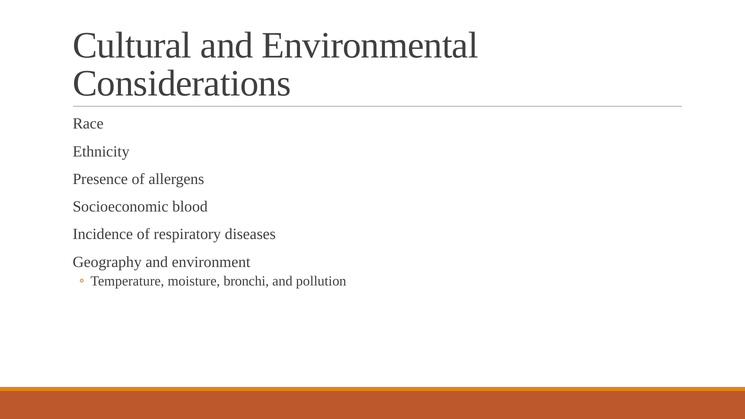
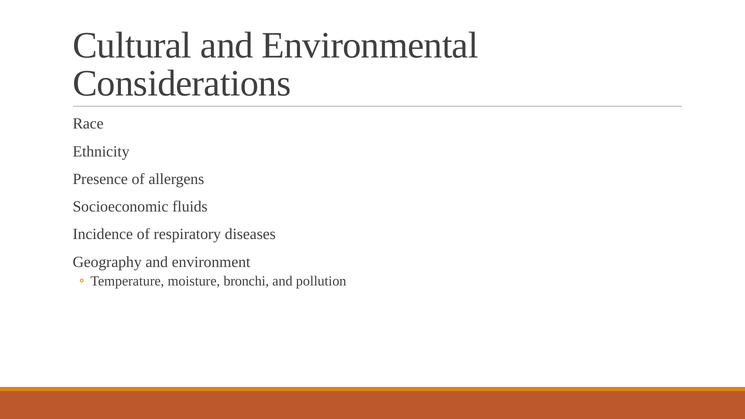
blood: blood -> fluids
